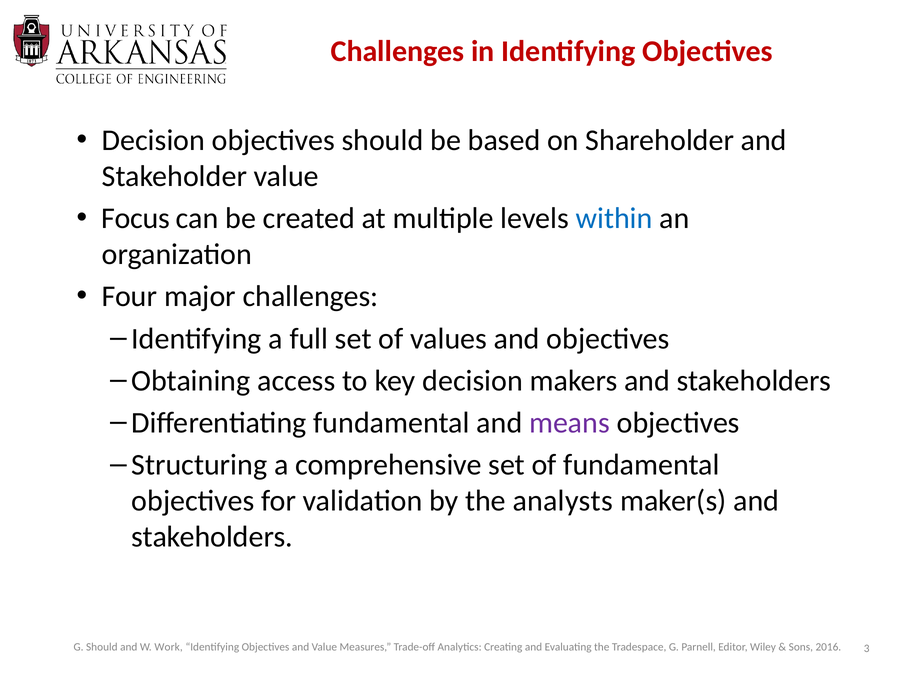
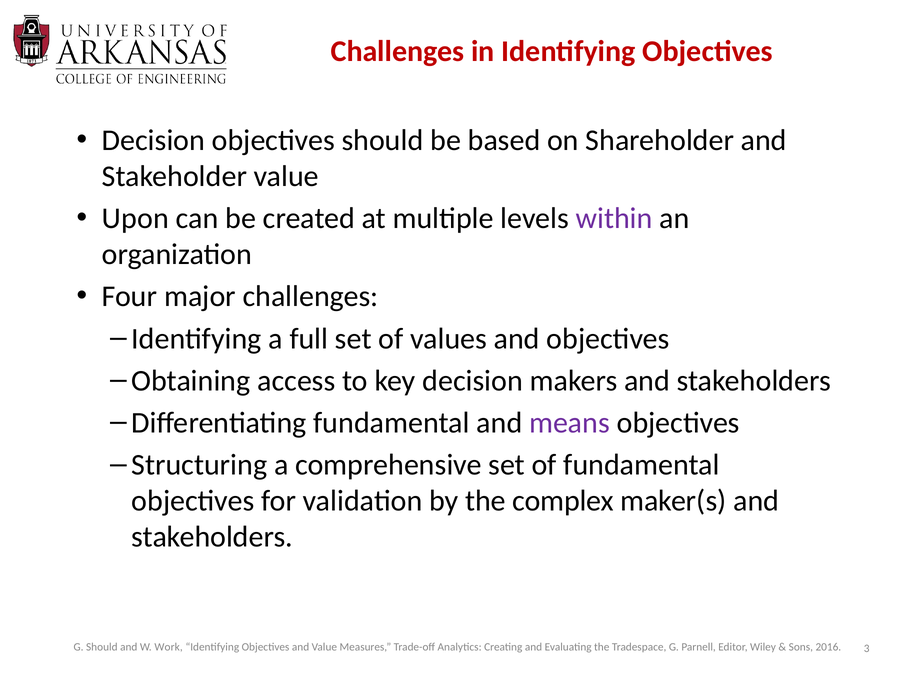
Focus: Focus -> Upon
within colour: blue -> purple
analysts: analysts -> complex
